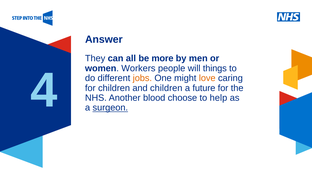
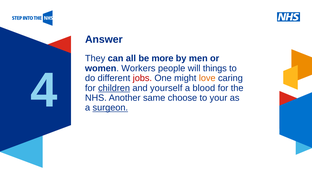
jobs colour: orange -> red
children at (114, 88) underline: none -> present
and children: children -> yourself
future: future -> blood
blood: blood -> same
help: help -> your
